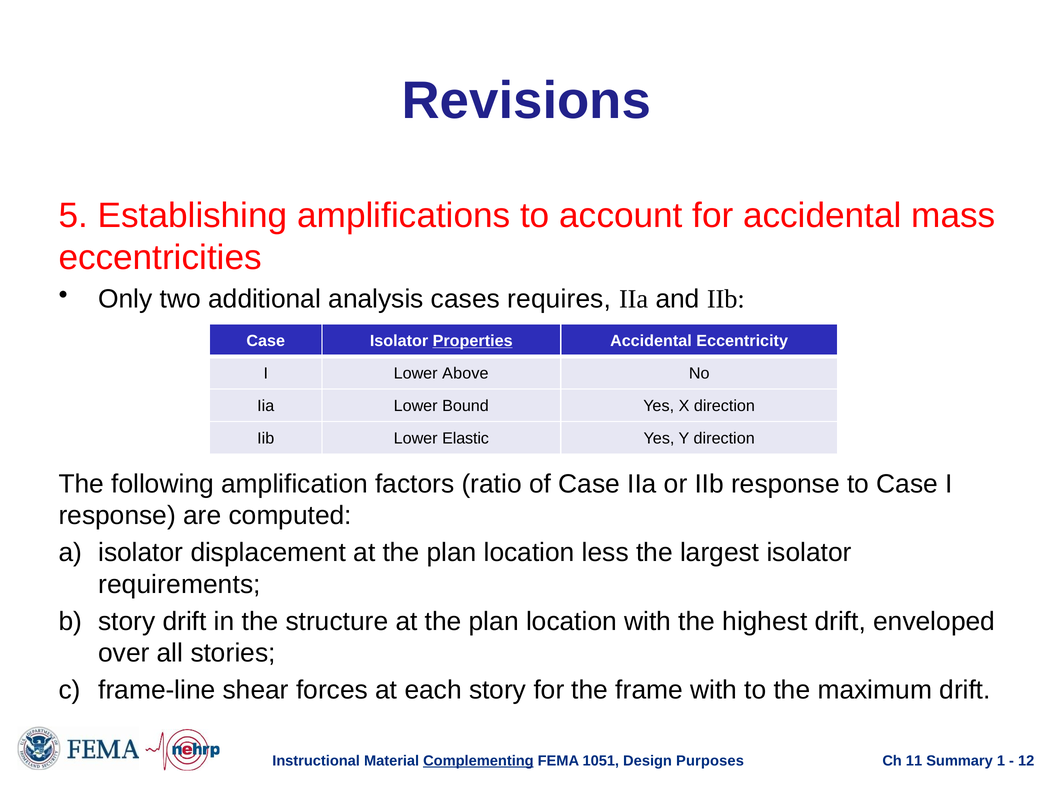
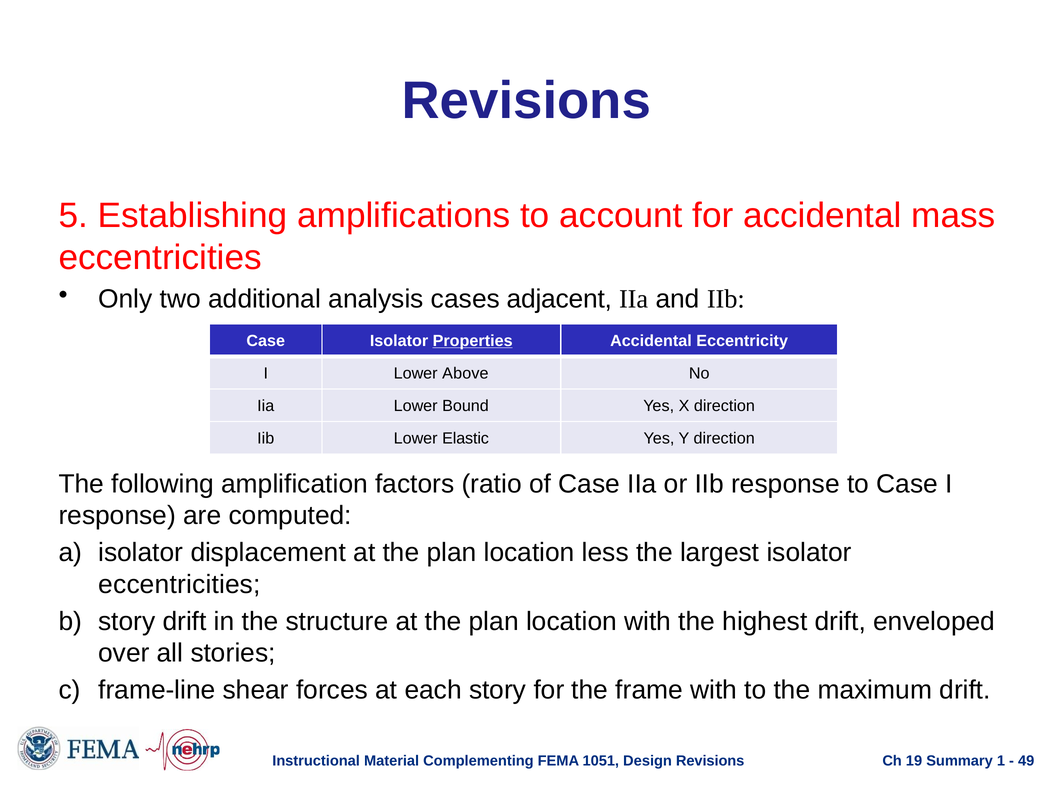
requires: requires -> adjacent
requirements at (180, 584): requirements -> eccentricities
Complementing underline: present -> none
Design Purposes: Purposes -> Revisions
11: 11 -> 19
12: 12 -> 49
